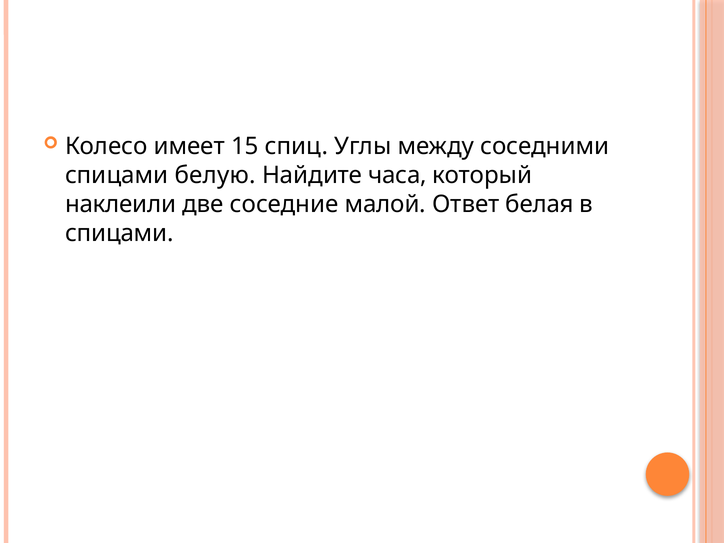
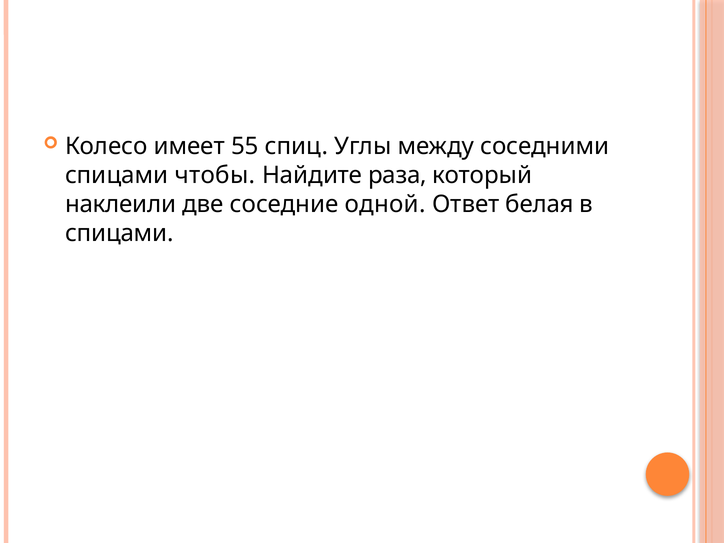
15: 15 -> 55
белую: белую -> чтобы
часа: часа -> раза
малой: малой -> одной
